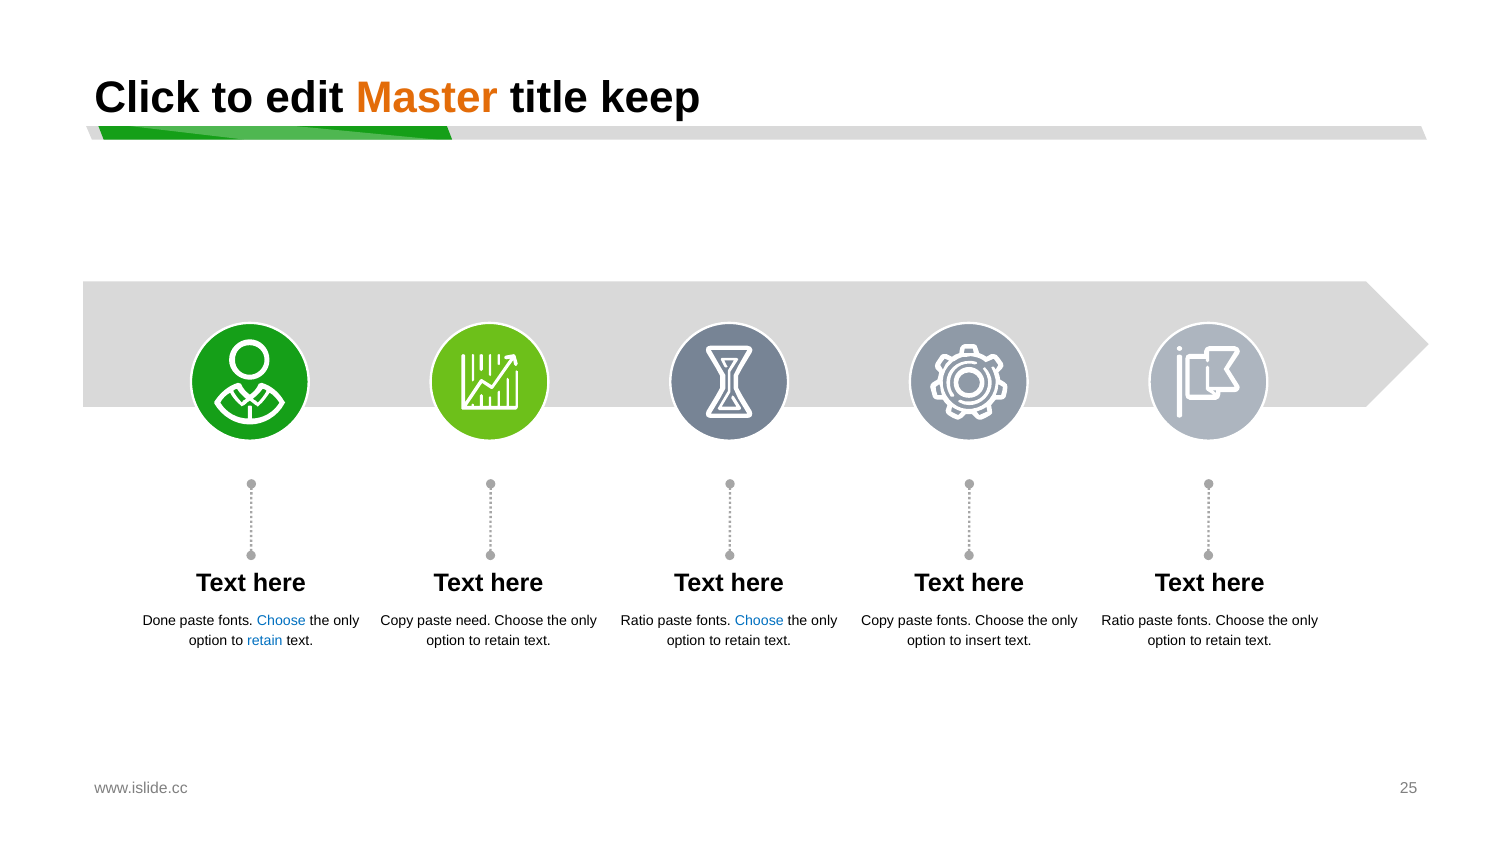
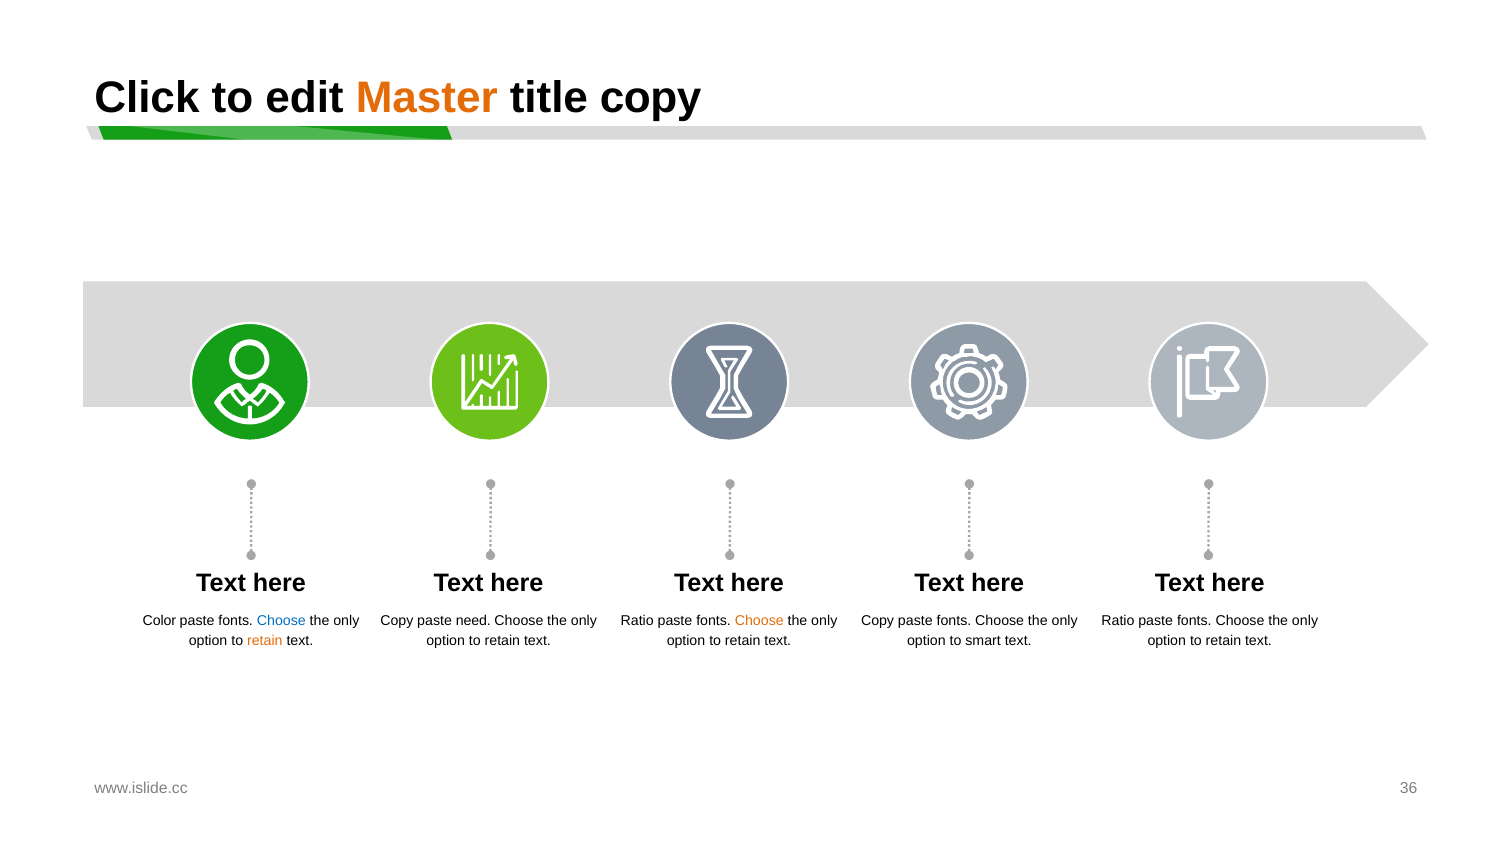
title keep: keep -> copy
Done: Done -> Color
Choose at (759, 620) colour: blue -> orange
retain at (265, 641) colour: blue -> orange
insert: insert -> smart
25: 25 -> 36
